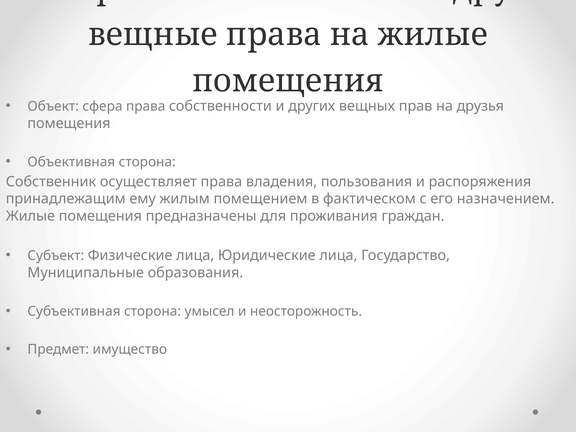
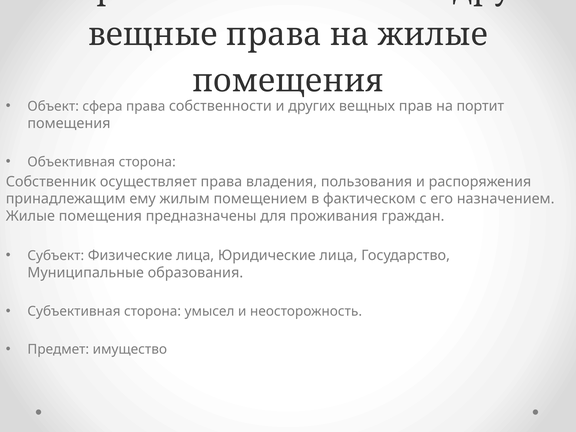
друзья: друзья -> портит
